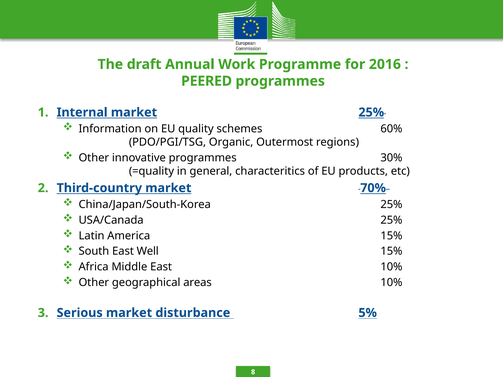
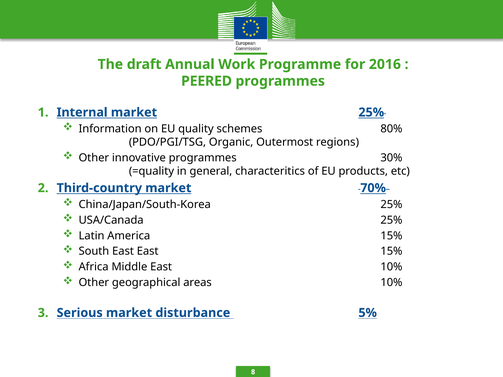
60%: 60% -> 80%
East Well: Well -> East
